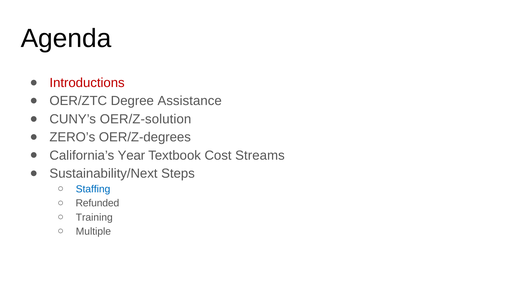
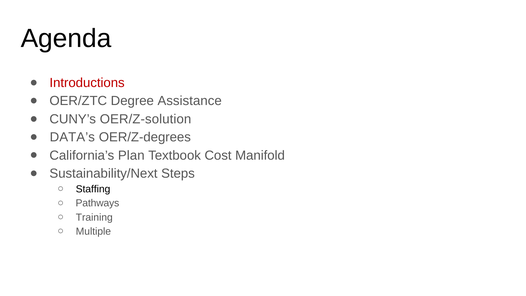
ZERO’s: ZERO’s -> DATA’s
Year: Year -> Plan
Streams: Streams -> Manifold
Staffing colour: blue -> black
Refunded: Refunded -> Pathways
